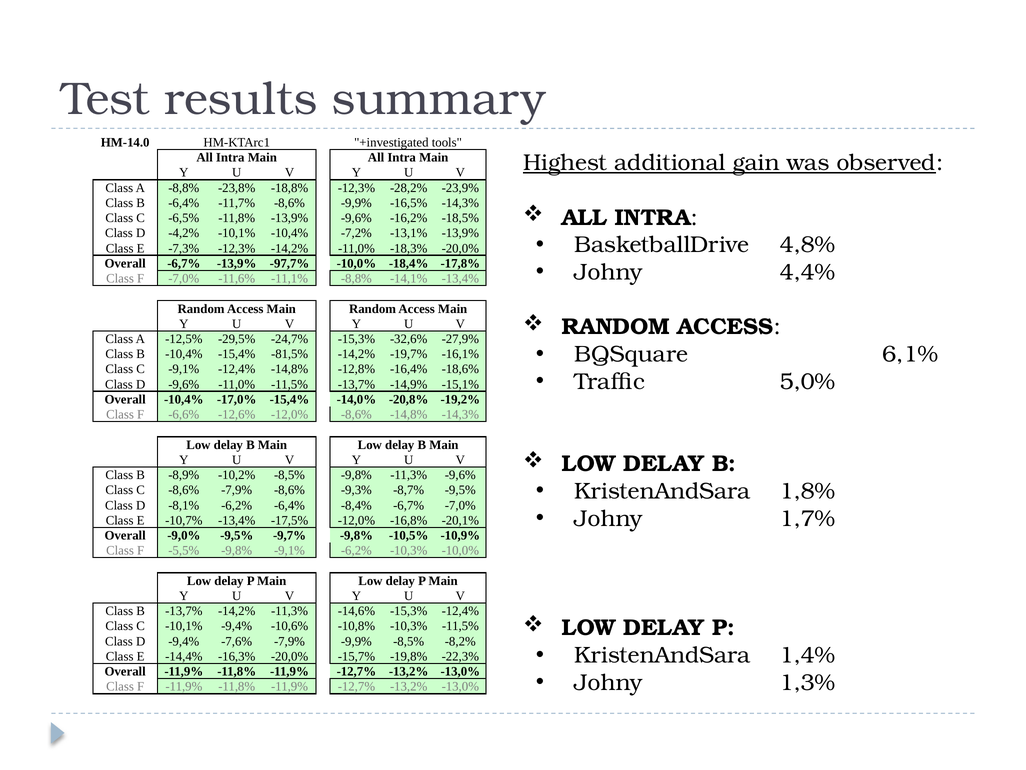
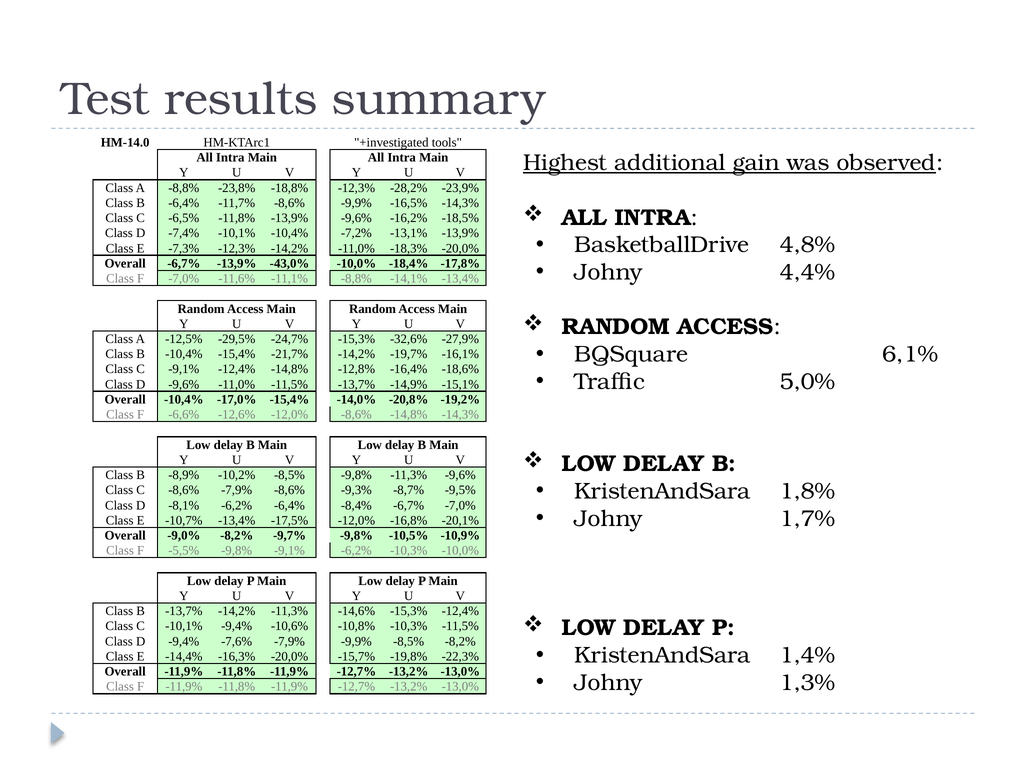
-4,2%: -4,2% -> -7,4%
-97,7%: -97,7% -> -43,0%
-81,5%: -81,5% -> -21,7%
-9,0% -9,5%: -9,5% -> -8,2%
